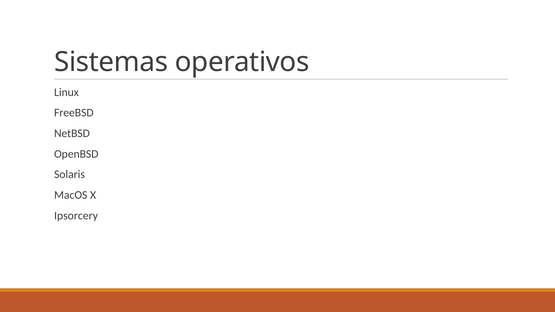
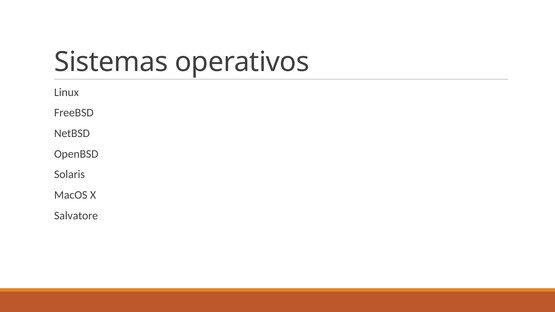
Ipsorcery: Ipsorcery -> Salvatore
